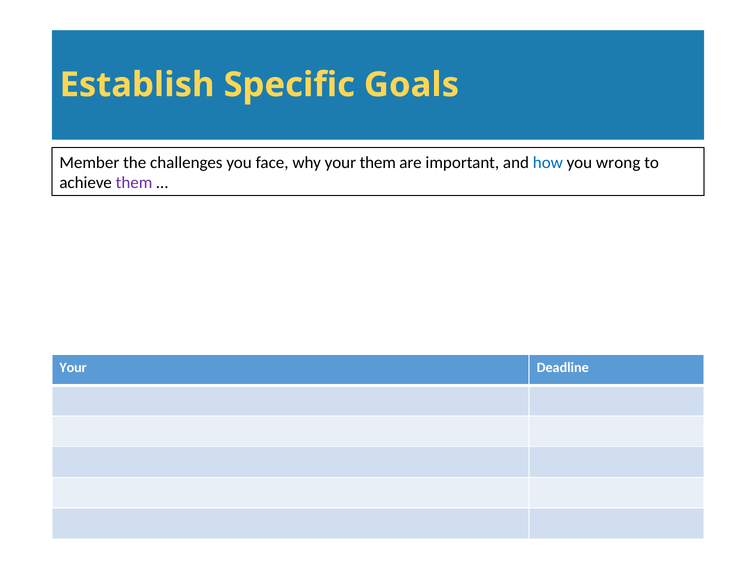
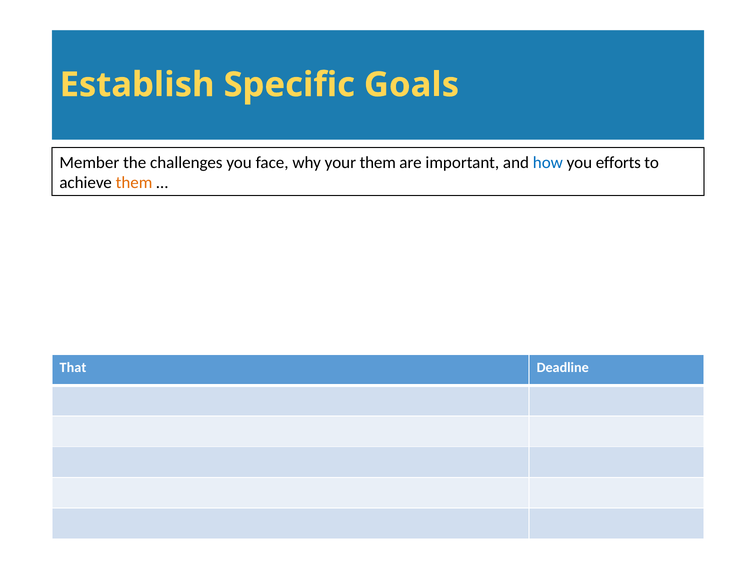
wrong: wrong -> efforts
them at (134, 183) colour: purple -> orange
Your at (73, 367): Your -> That
